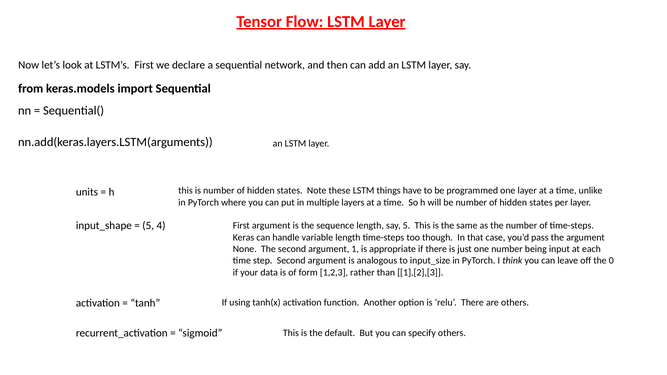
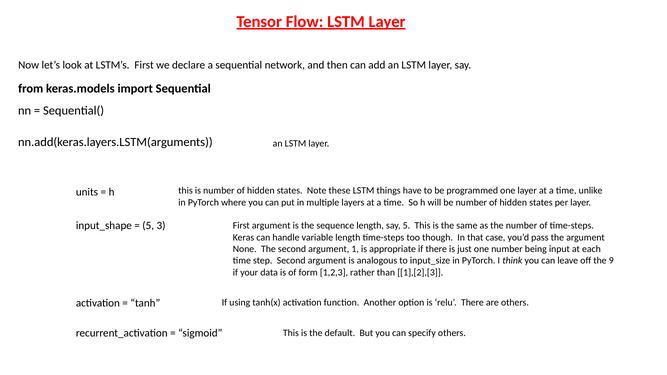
4: 4 -> 3
0: 0 -> 9
